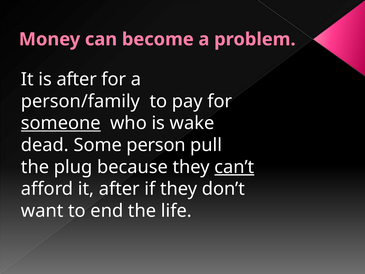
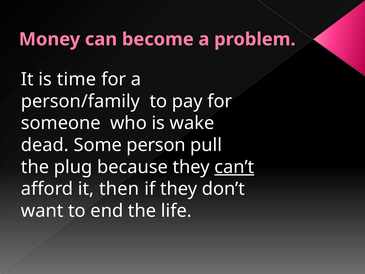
is after: after -> time
someone underline: present -> none
it after: after -> then
